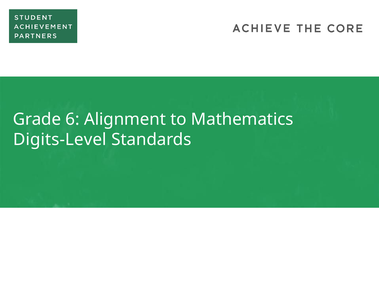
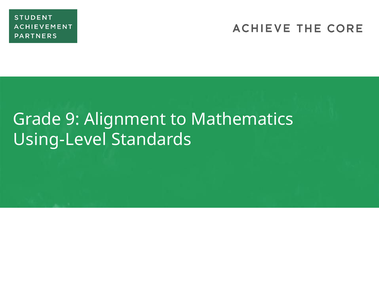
6: 6 -> 9
Digits-Level: Digits-Level -> Using-Level
